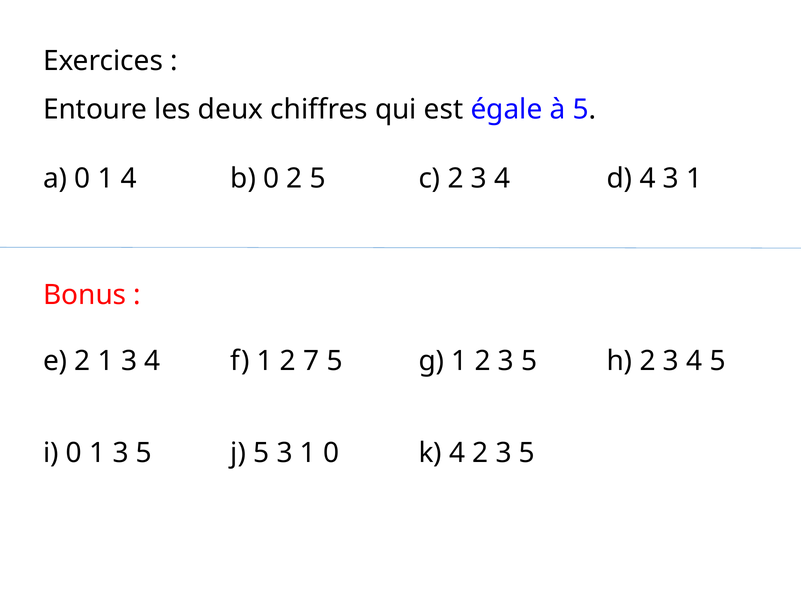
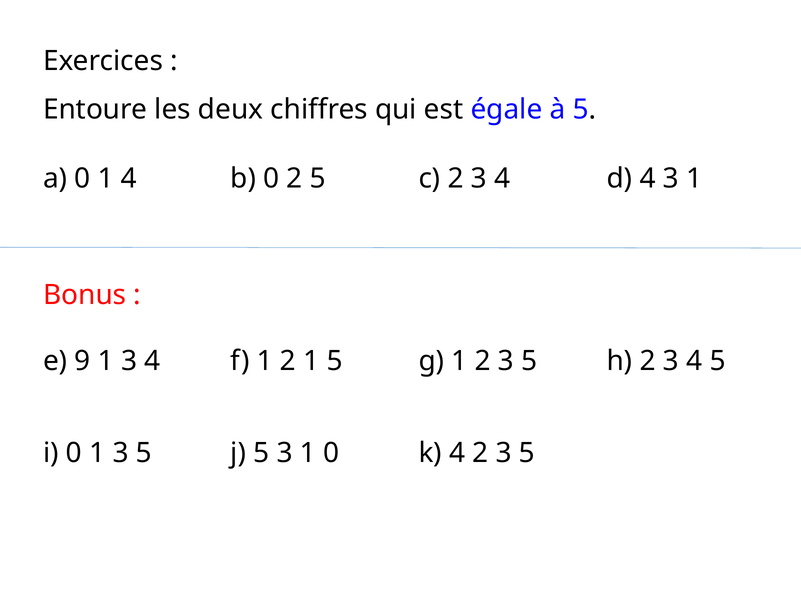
e 2: 2 -> 9
2 7: 7 -> 1
